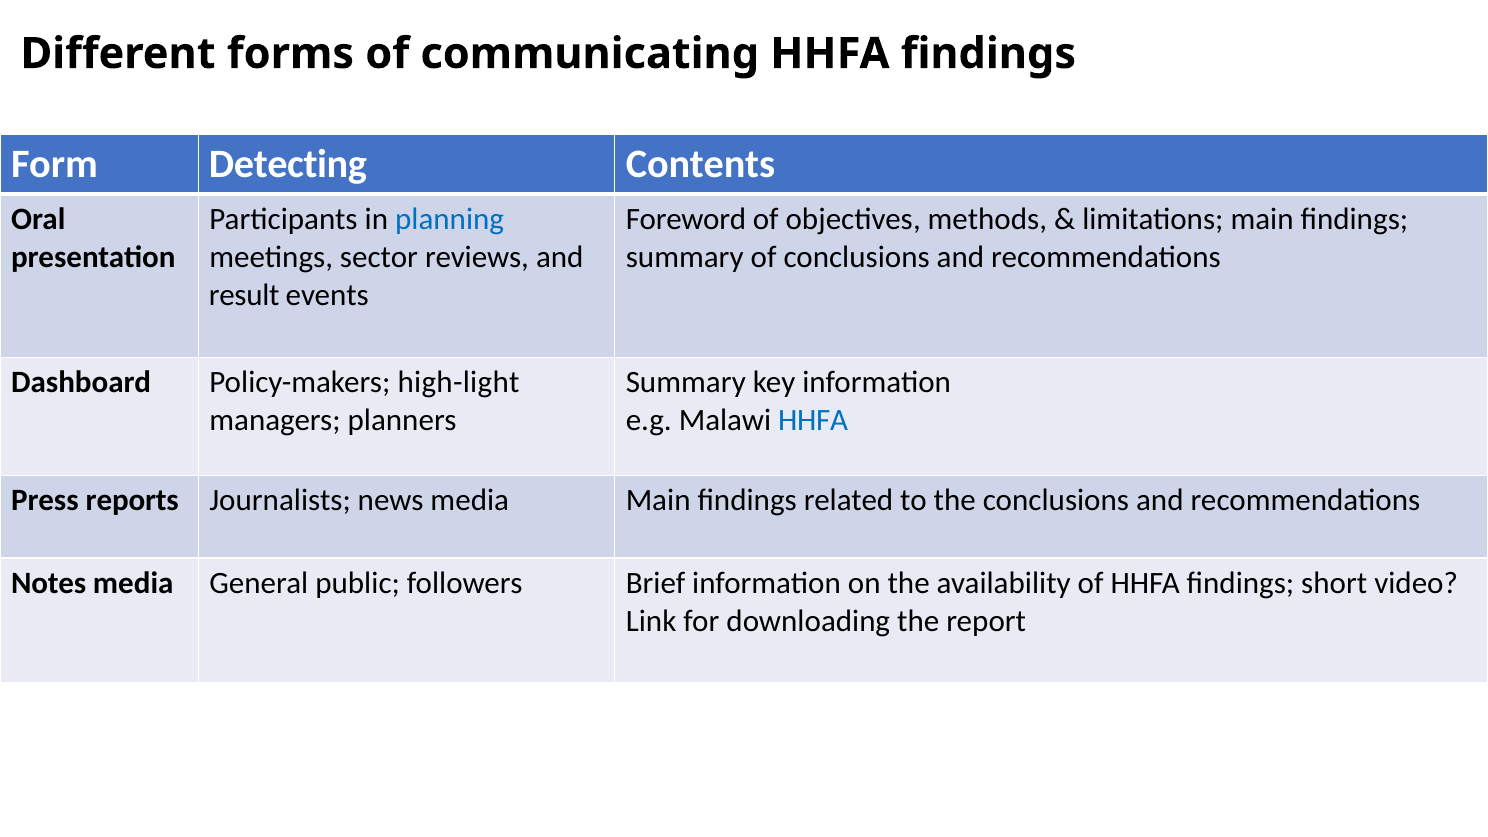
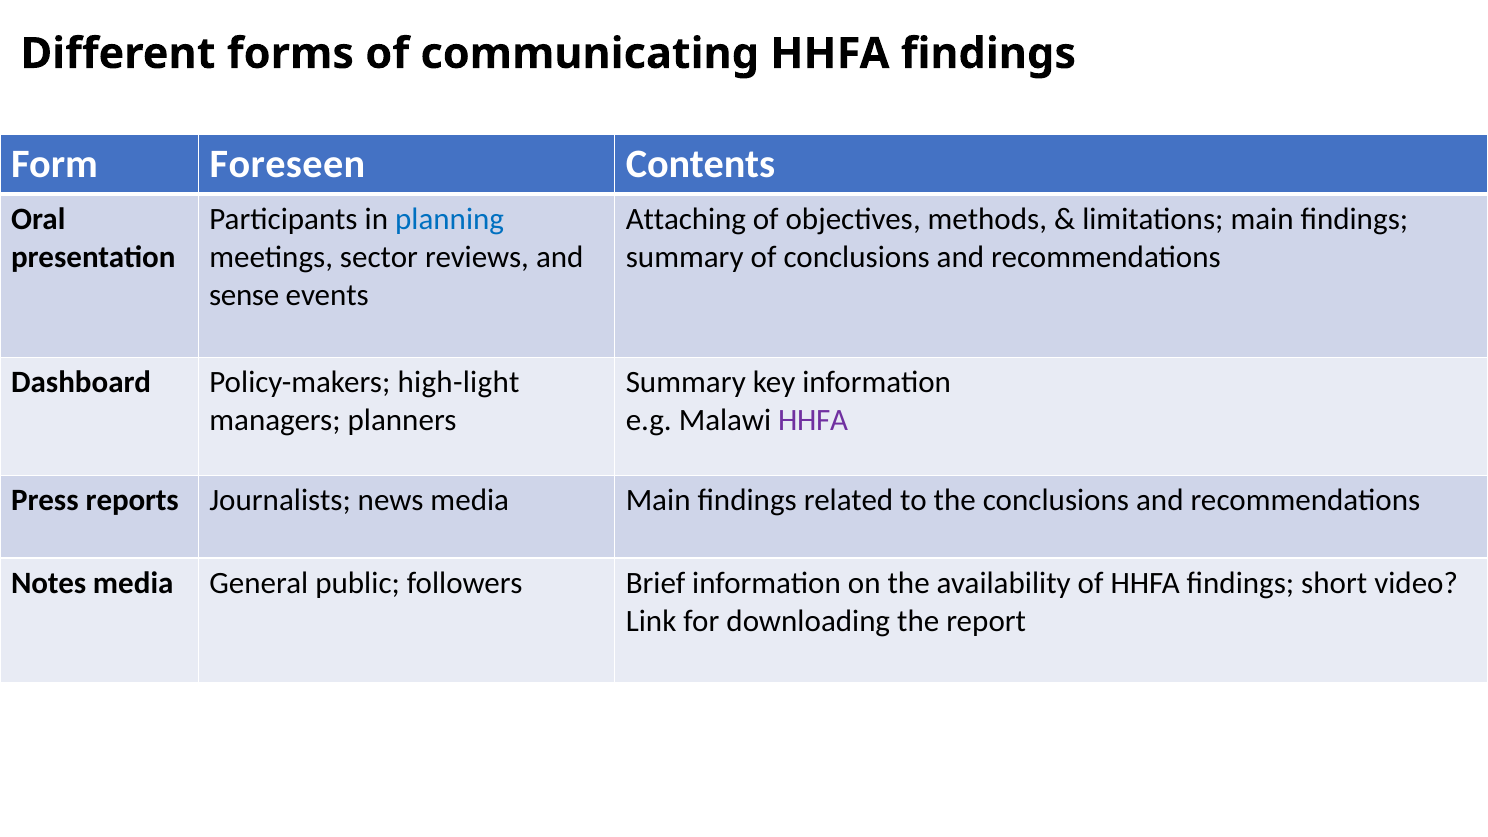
Detecting: Detecting -> Foreseen
Foreword: Foreword -> Attaching
result: result -> sense
HHFA at (813, 420) colour: blue -> purple
